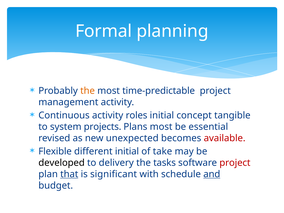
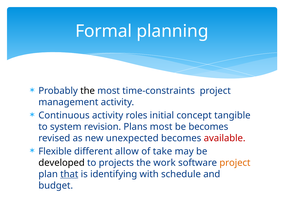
the at (88, 91) colour: orange -> black
time-predictable: time-predictable -> time-constraints
projects: projects -> revision
be essential: essential -> becomes
different initial: initial -> allow
delivery: delivery -> projects
tasks: tasks -> work
project at (235, 163) colour: red -> orange
significant: significant -> identifying
and underline: present -> none
